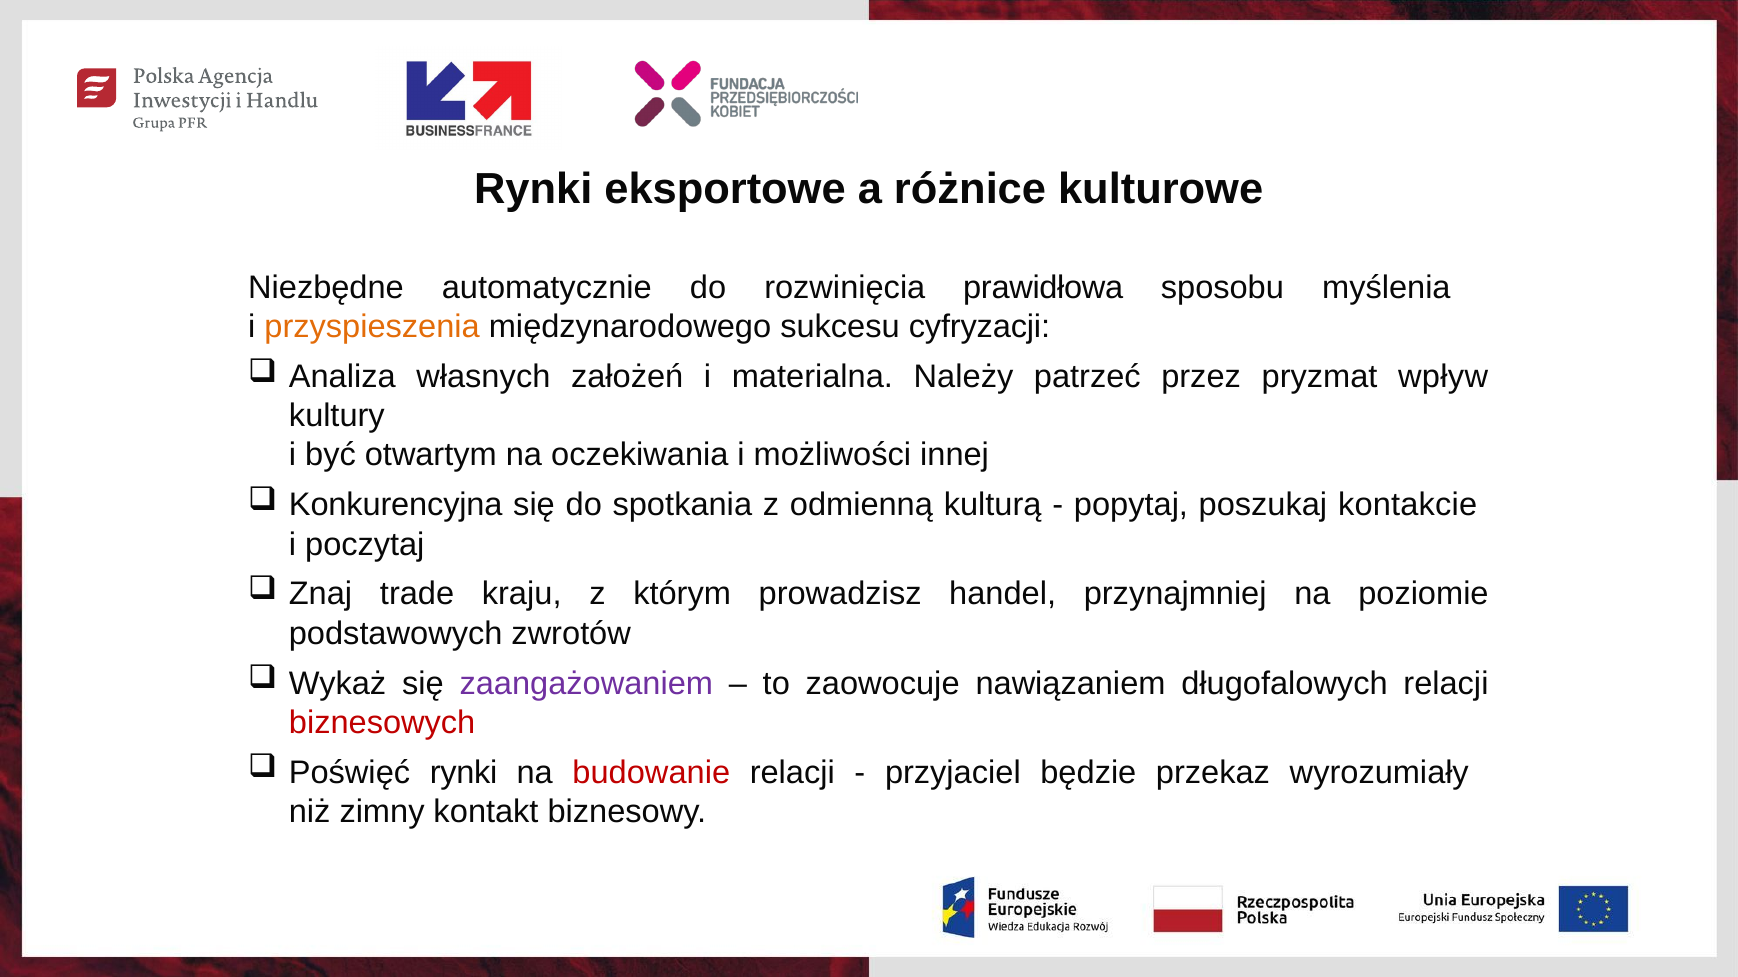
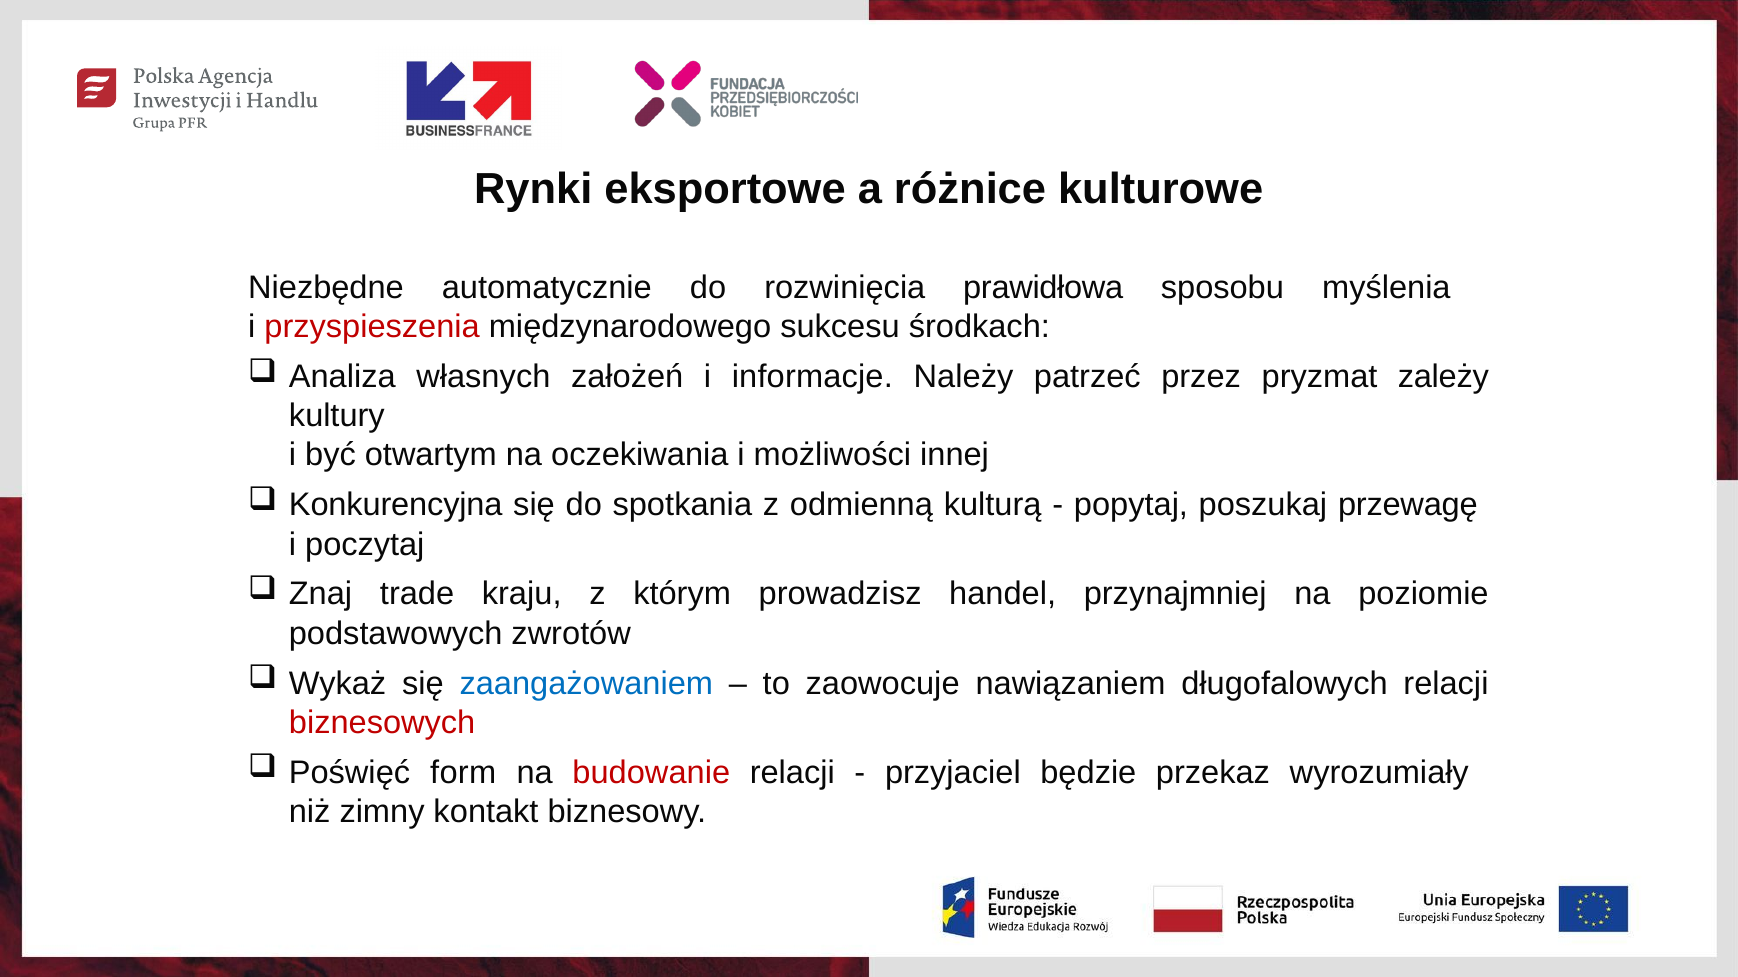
przyspieszenia colour: orange -> red
cyfryzacji: cyfryzacji -> środkach
materialna: materialna -> informacje
wpływ: wpływ -> zależy
kontakcie: kontakcie -> przewagę
zaangażowaniem colour: purple -> blue
Poświęć rynki: rynki -> form
